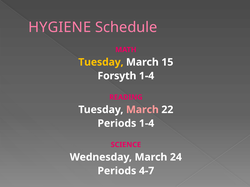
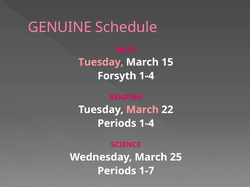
HYGIENE: HYGIENE -> GENUINE
Tuesday at (101, 62) colour: yellow -> pink
24: 24 -> 25
4-7: 4-7 -> 1-7
